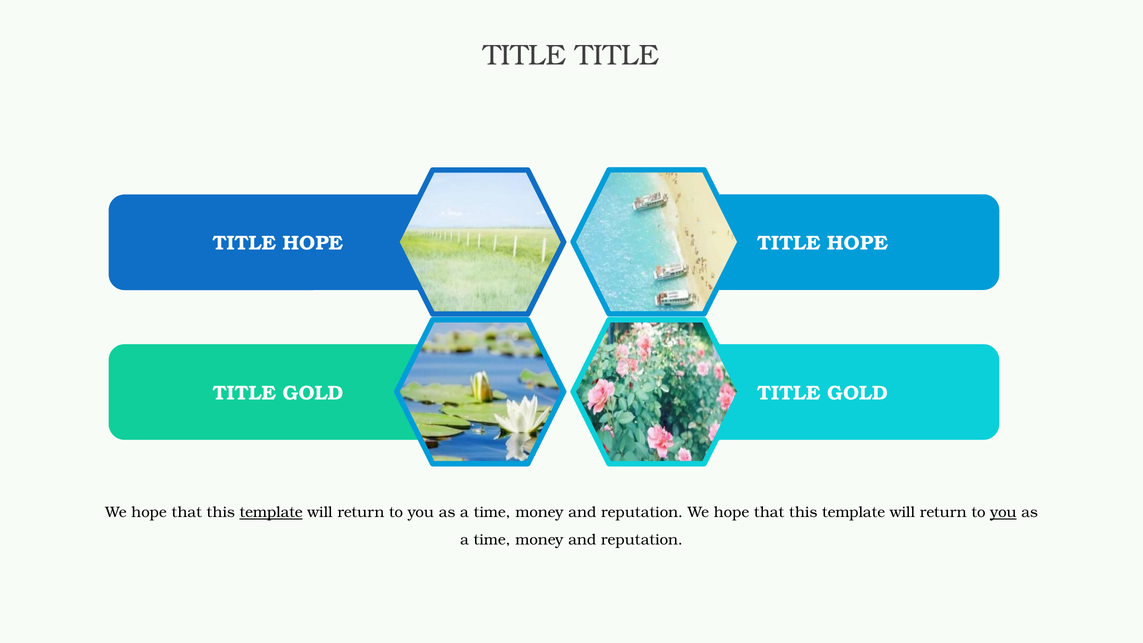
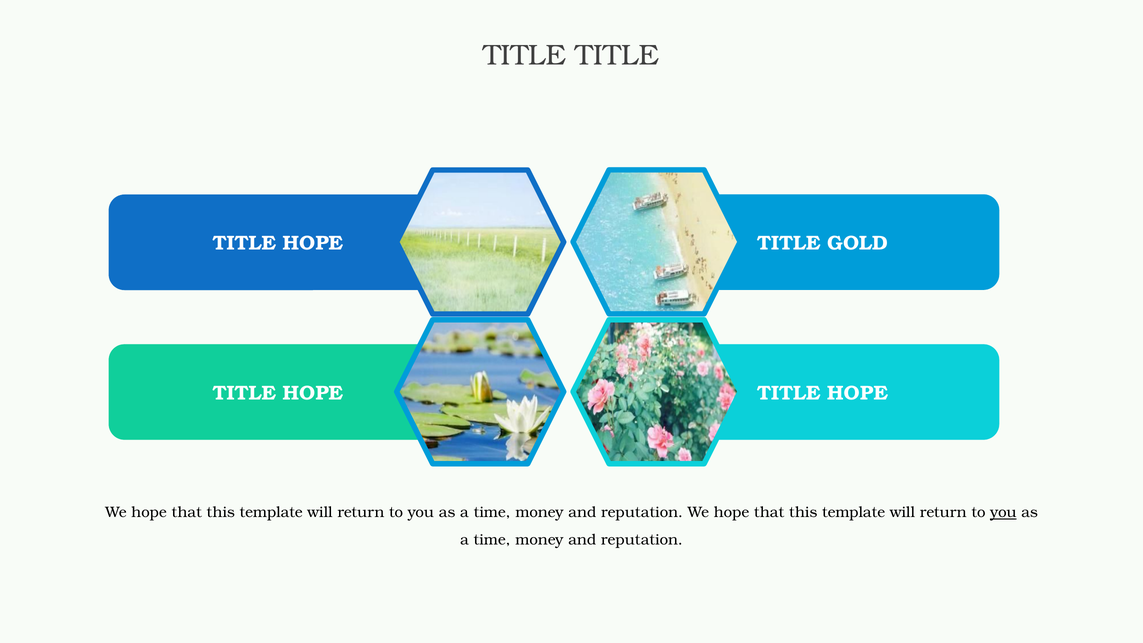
HOPE at (858, 243): HOPE -> GOLD
GOLD at (313, 393): GOLD -> HOPE
GOLD at (858, 393): GOLD -> HOPE
template at (271, 512) underline: present -> none
